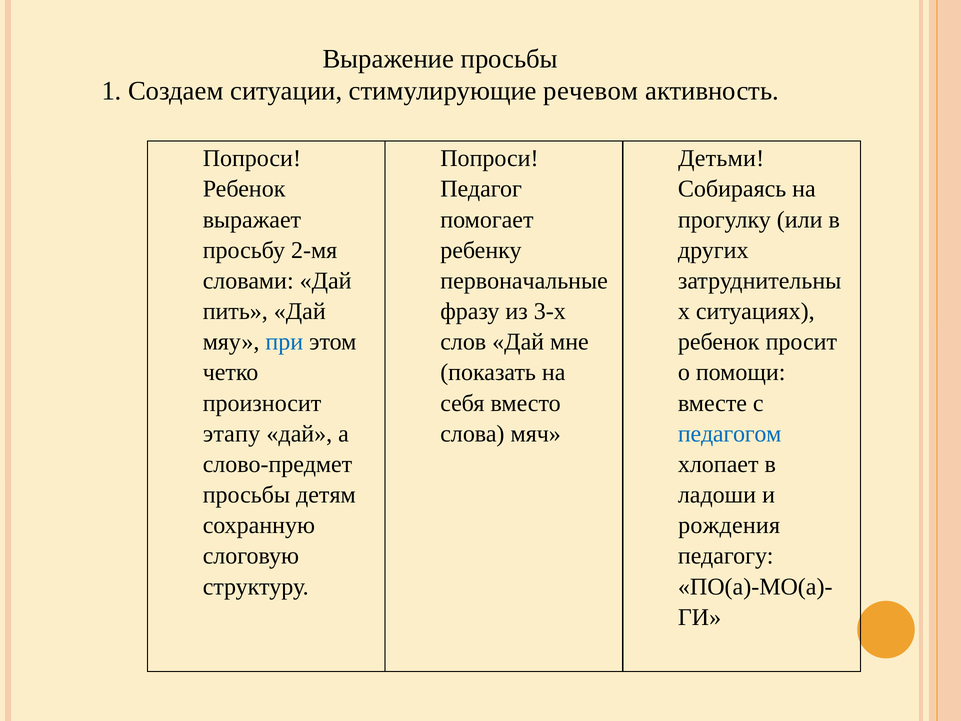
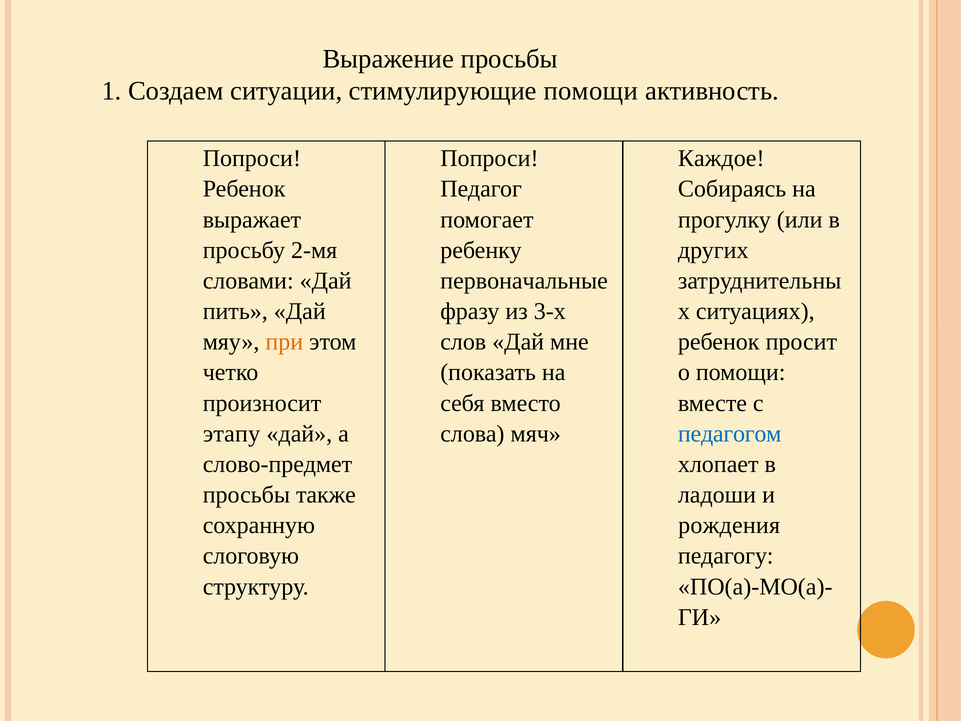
стимулирующие речевом: речевом -> помощи
Детьми: Детьми -> Каждое
при colour: blue -> orange
детям: детям -> также
